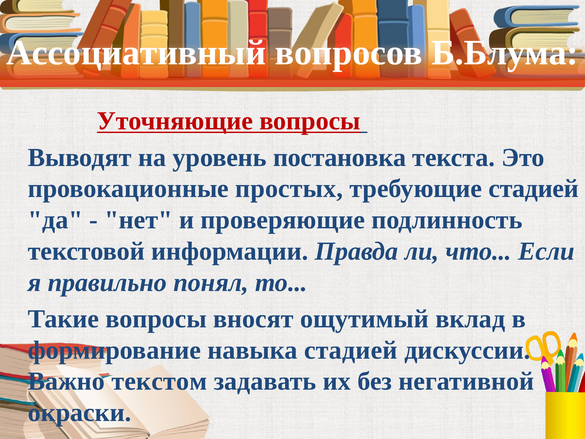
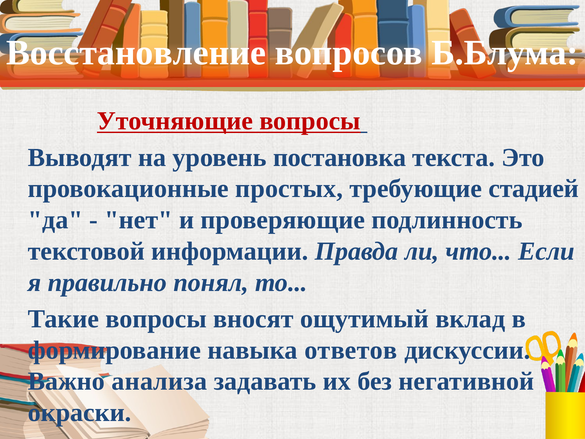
Ассоциативный: Ассоциативный -> Восстановление
навыка стадией: стадией -> ответов
текстом: текстом -> анализа
